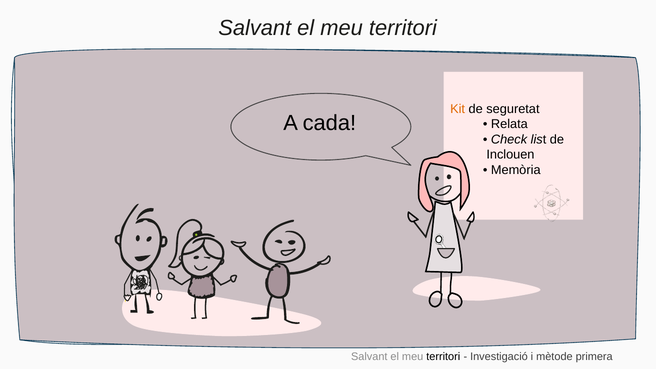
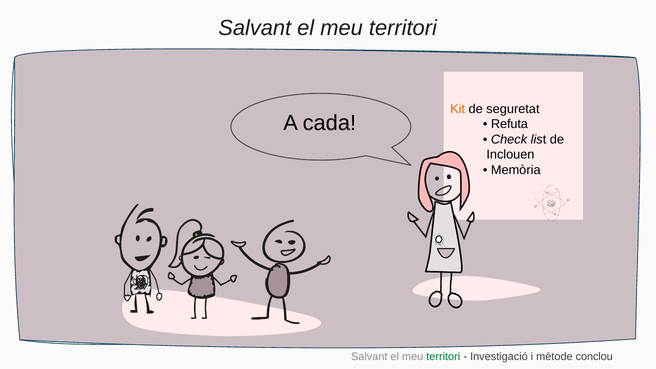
Relata: Relata -> Refuta
territori at (443, 357) colour: black -> green
primera: primera -> conclou
